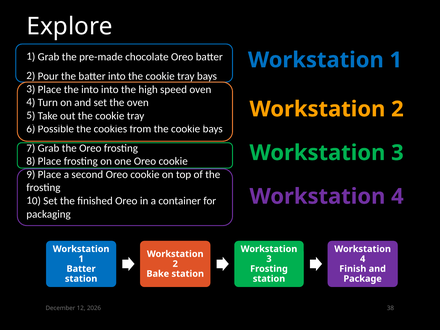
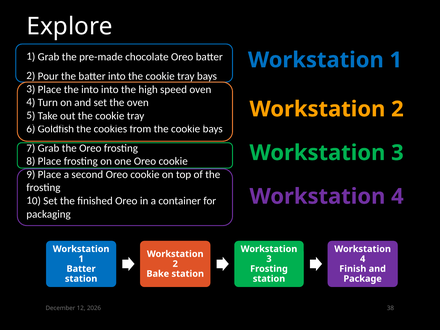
Possible: Possible -> Goldfish
